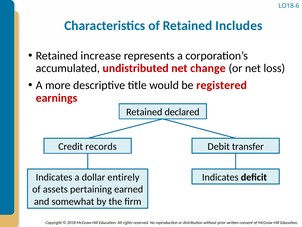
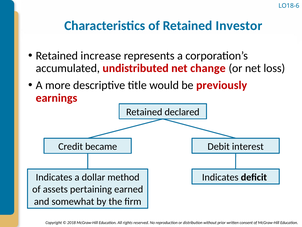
Includes: Includes -> Investor
registered: registered -> previously
records: records -> became
transfer: transfer -> interest
entirely: entirely -> method
